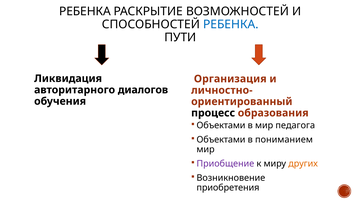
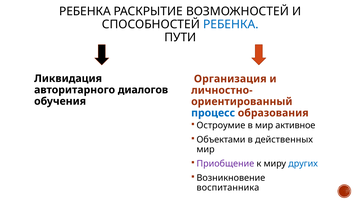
процесс colour: black -> blue
Объектами at (221, 126): Объектами -> Остроумие
педагога: педагога -> активное
пониманием: пониманием -> действенных
других colour: orange -> blue
приобретения: приобретения -> воспитанника
